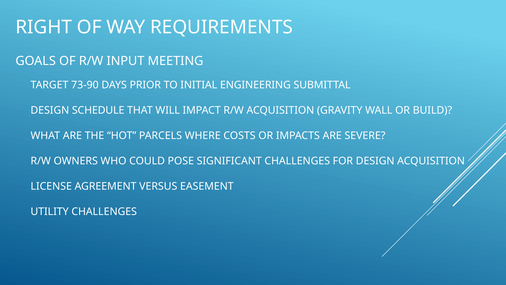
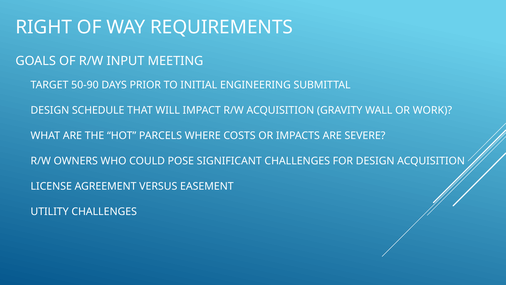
73-90: 73-90 -> 50-90
BUILD: BUILD -> WORK
